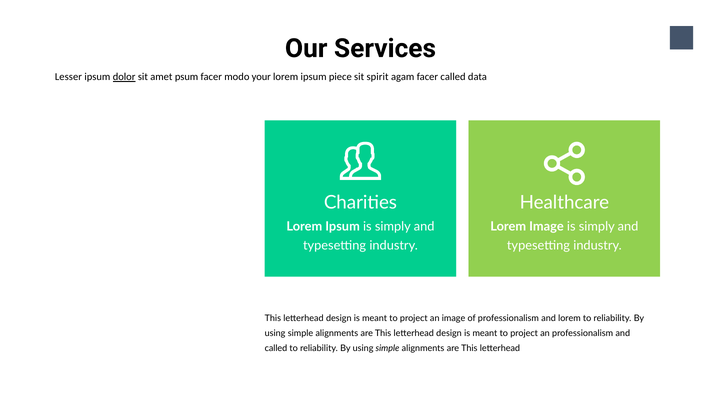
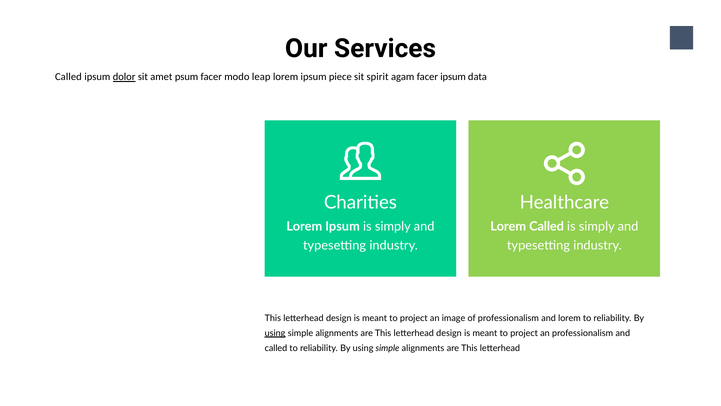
Lesser at (68, 77): Lesser -> Called
your: your -> leap
facer called: called -> ipsum
Lorem Image: Image -> Called
using at (275, 333) underline: none -> present
